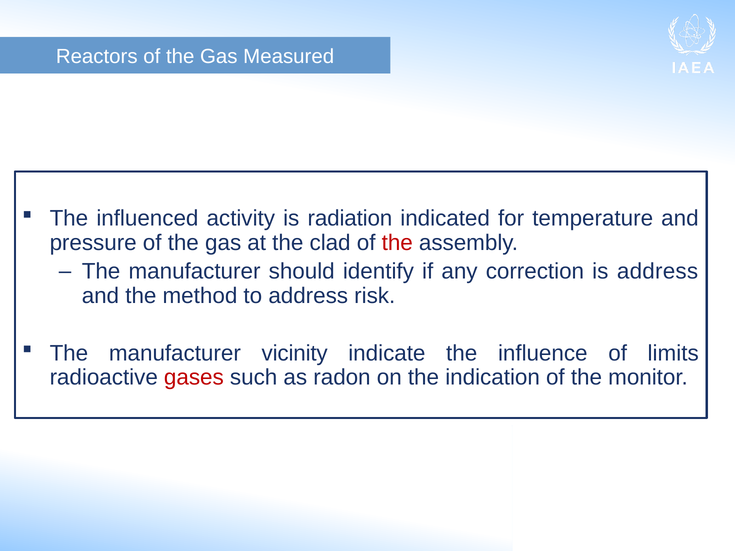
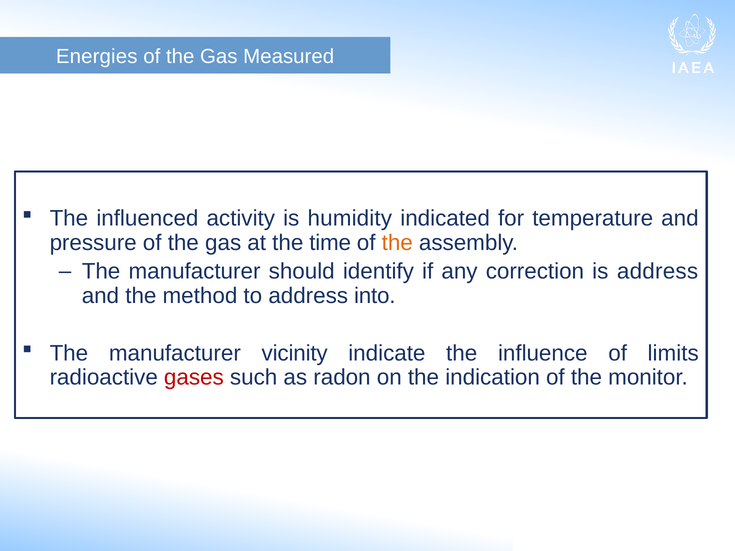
Reactors: Reactors -> Energies
radiation: radiation -> humidity
clad: clad -> time
the at (397, 243) colour: red -> orange
risk: risk -> into
